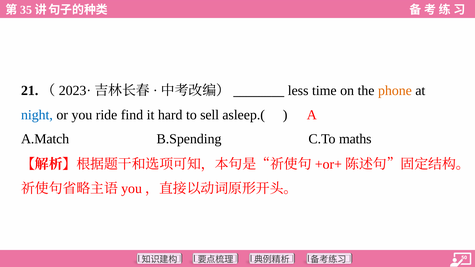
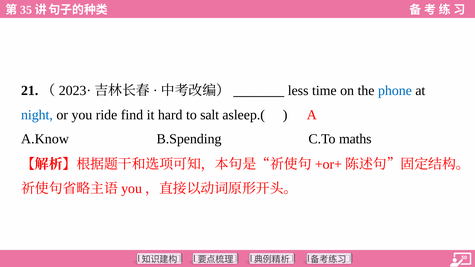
phone colour: orange -> blue
sell: sell -> salt
A.Match: A.Match -> A.Know
